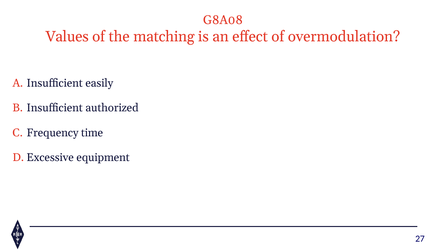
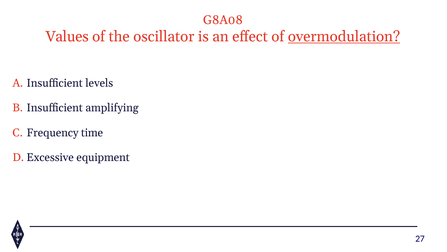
matching: matching -> oscillator
overmodulation underline: none -> present
easily: easily -> levels
authorized: authorized -> amplifying
